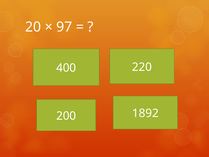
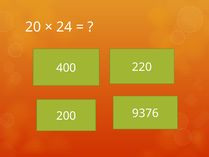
97: 97 -> 24
1892: 1892 -> 9376
